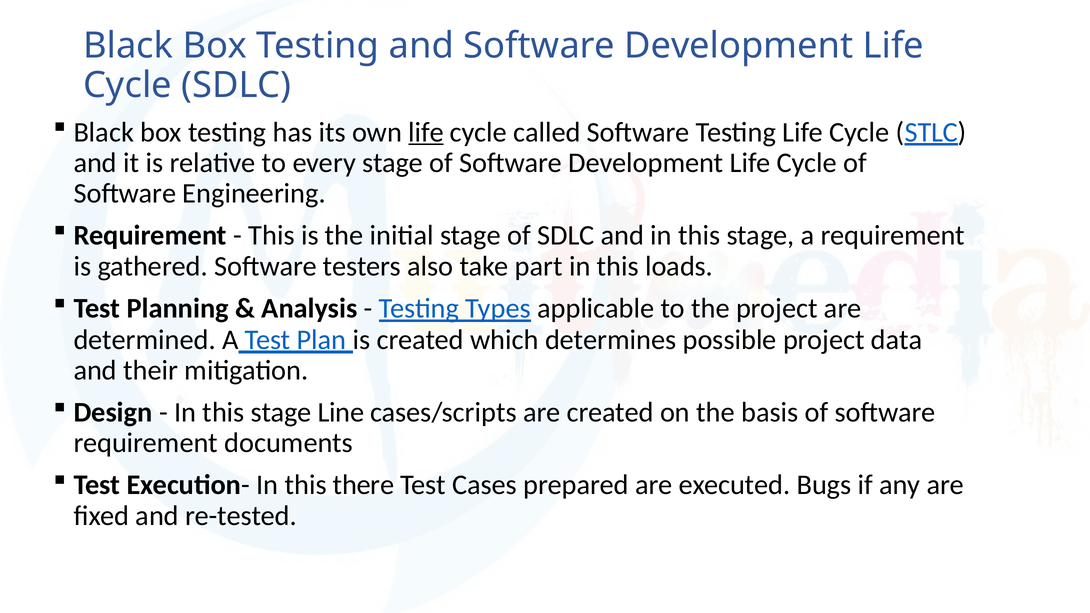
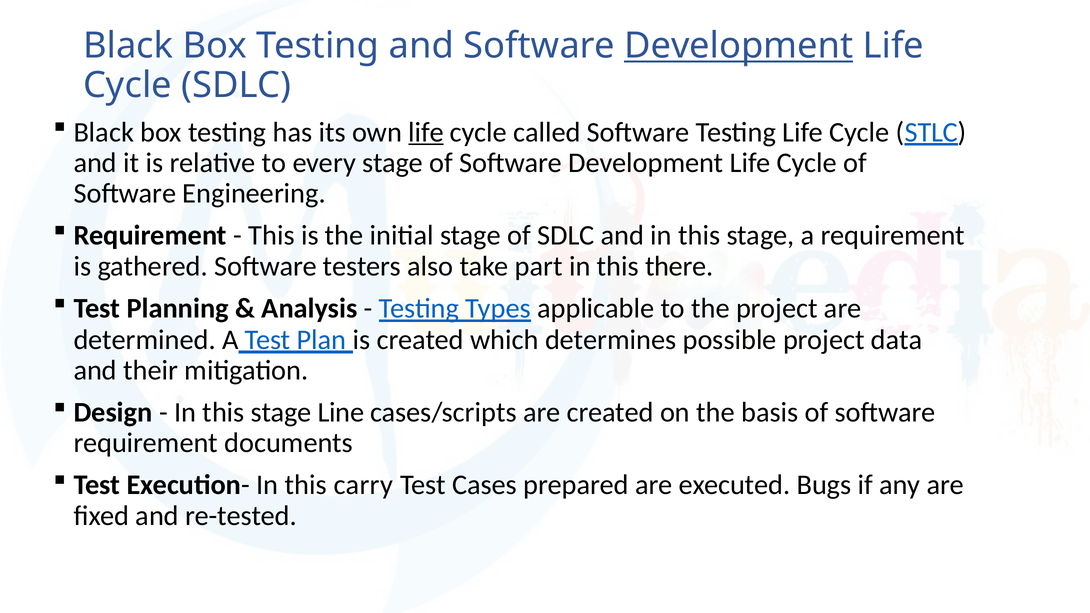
Development at (739, 46) underline: none -> present
loads: loads -> there
there: there -> carry
